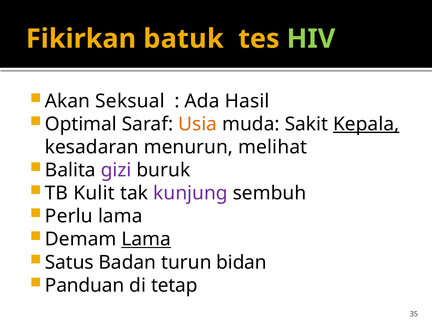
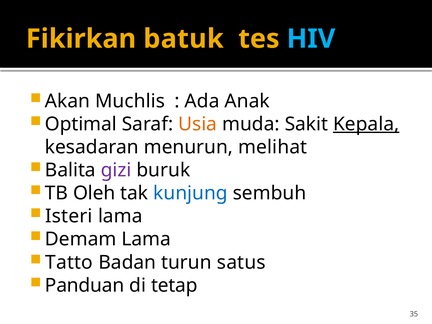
HIV colour: light green -> light blue
Seksual: Seksual -> Muchlis
Hasil: Hasil -> Anak
Kulit: Kulit -> Oleh
kunjung colour: purple -> blue
Perlu: Perlu -> Isteri
Lama at (146, 239) underline: present -> none
Satus: Satus -> Tatto
bidan: bidan -> satus
